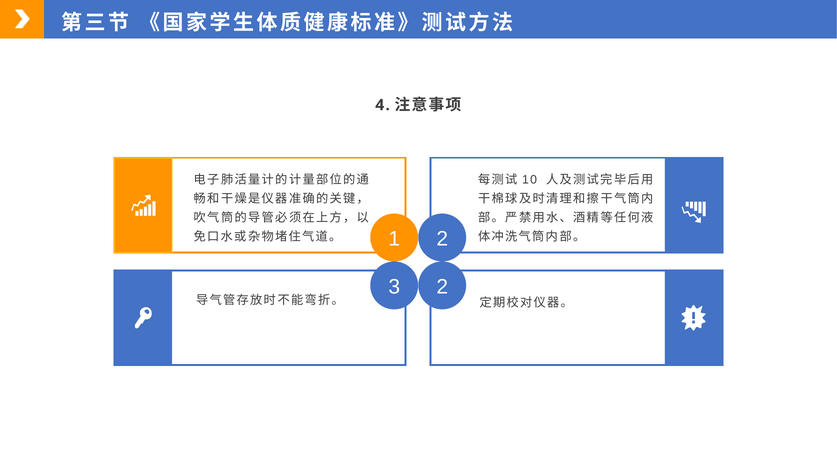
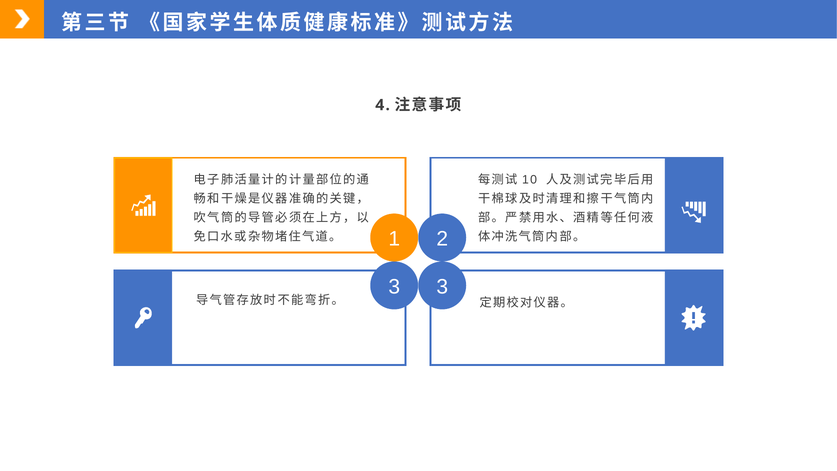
3 2: 2 -> 3
